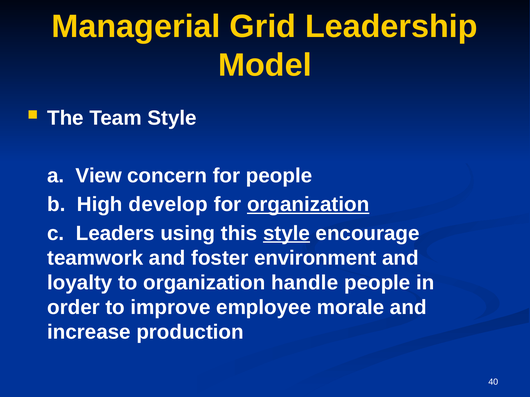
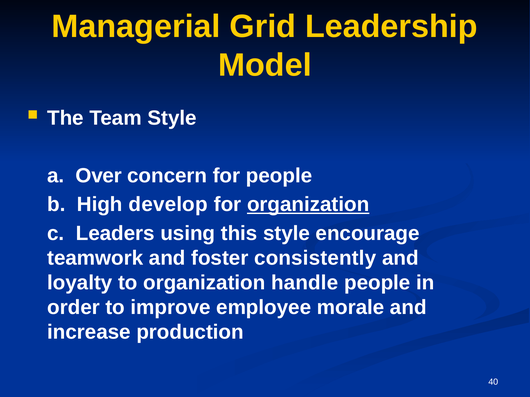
View: View -> Over
style at (287, 234) underline: present -> none
environment: environment -> consistently
